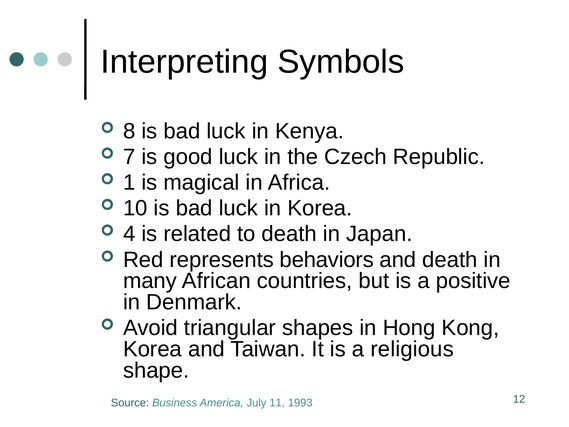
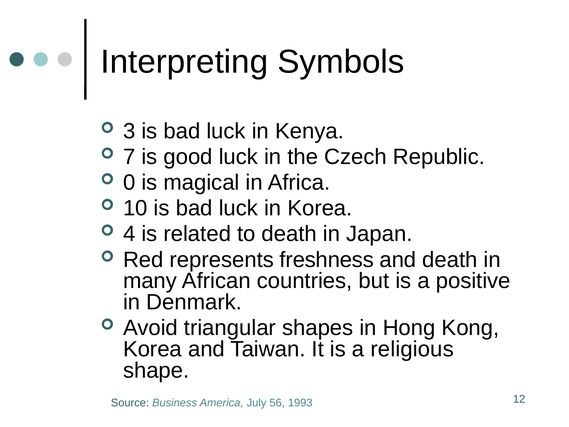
8: 8 -> 3
1: 1 -> 0
behaviors: behaviors -> freshness
11: 11 -> 56
